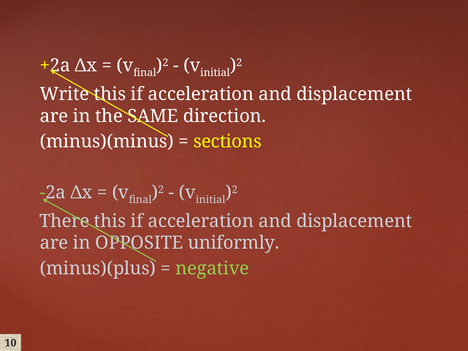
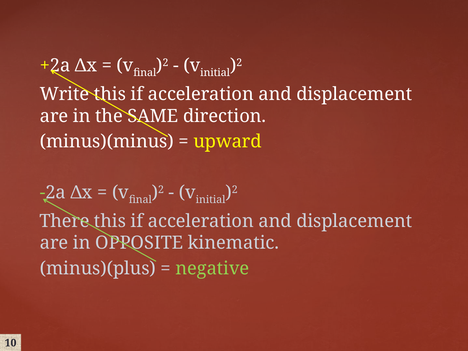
sections: sections -> upward
uniformly: uniformly -> kinematic
